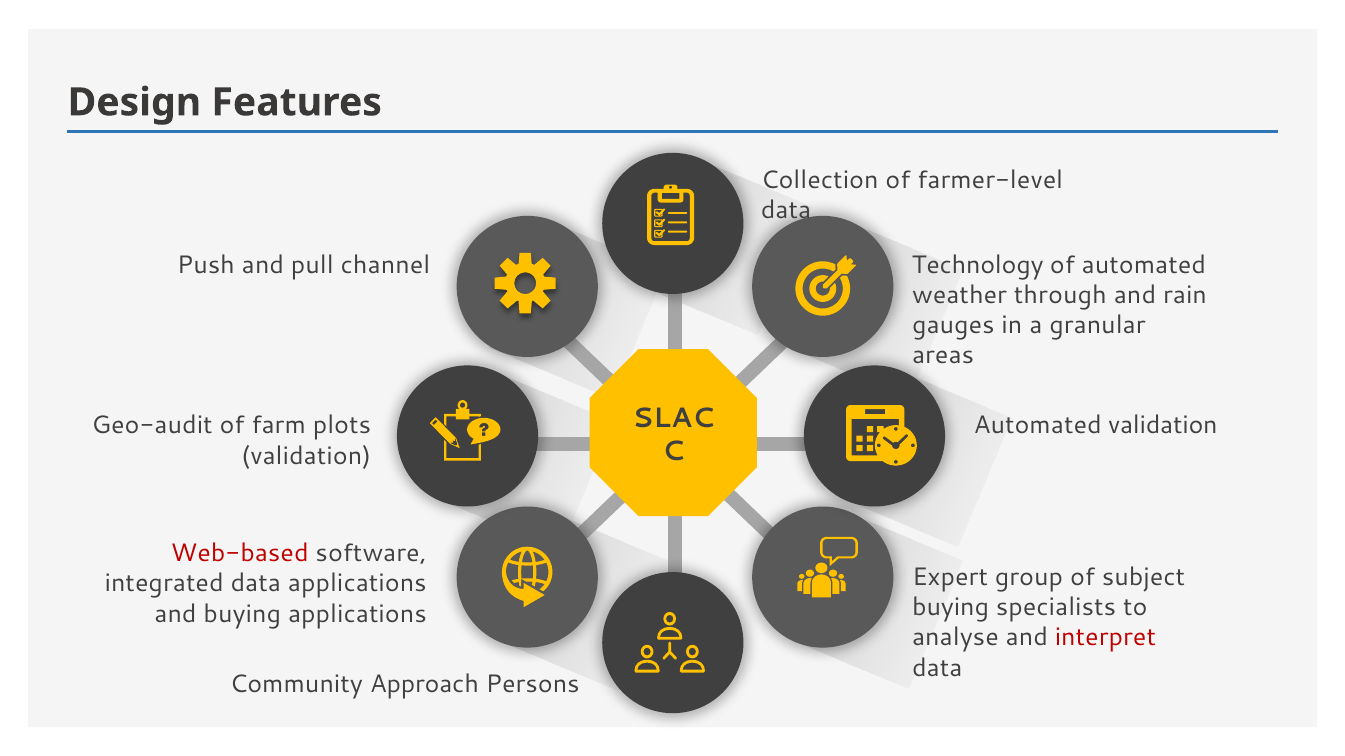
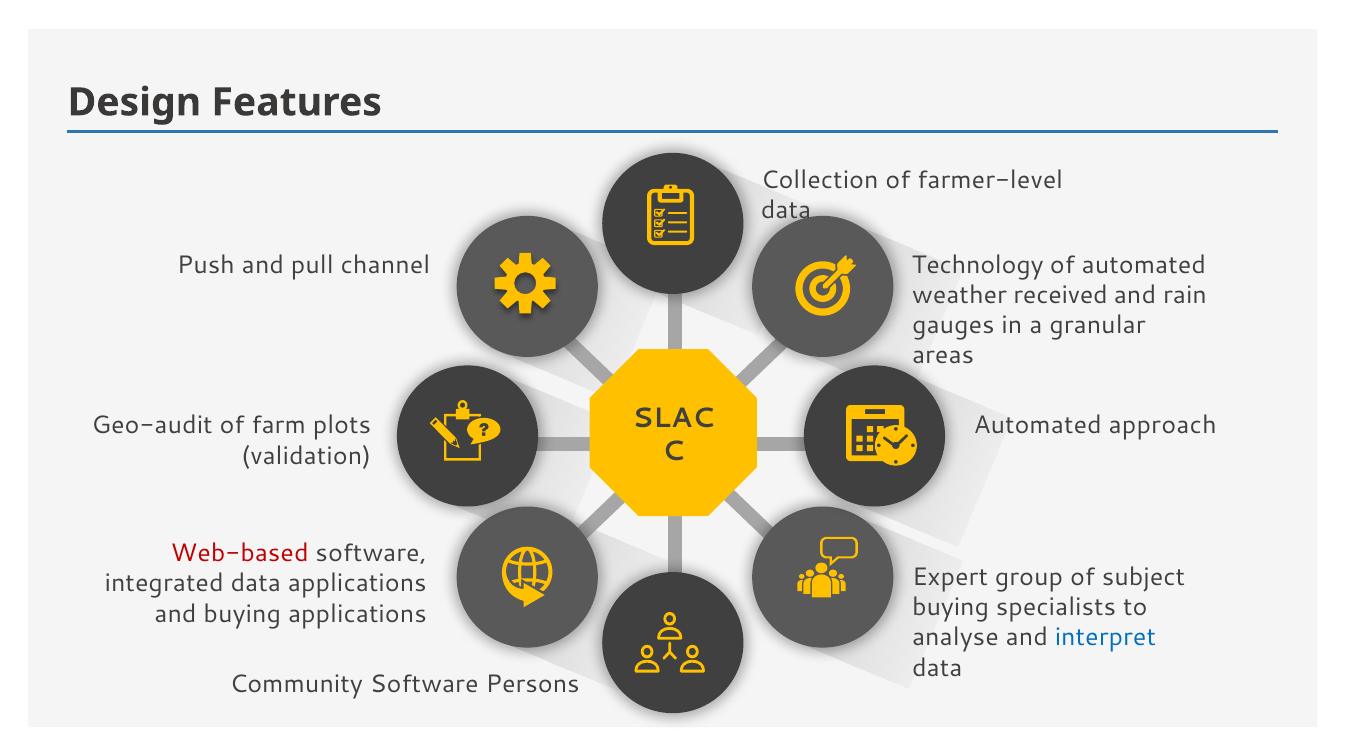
through: through -> received
Automated validation: validation -> approach
interpret colour: red -> blue
Community Approach: Approach -> Software
